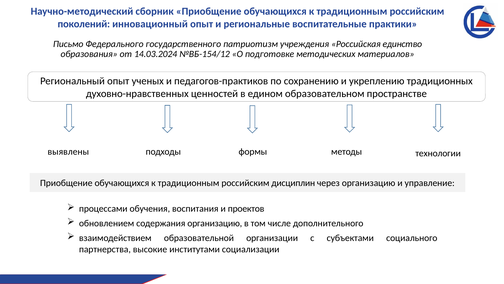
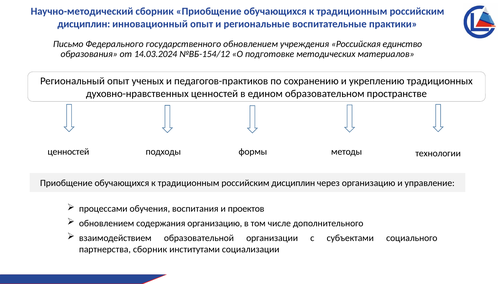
поколений at (84, 24): поколений -> дисциплин
государственного патриотизм: патриотизм -> обновлением
выявлены at (68, 152): выявлены -> ценностей
партнерства высокие: высокие -> сборник
